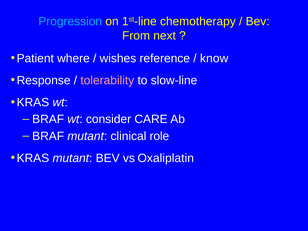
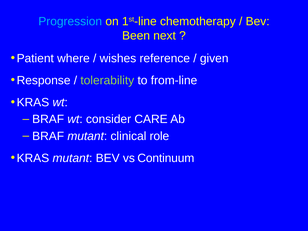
From: From -> Been
know: know -> given
tolerability colour: pink -> light green
slow-line: slow-line -> from-line
Oxaliplatin: Oxaliplatin -> Continuum
